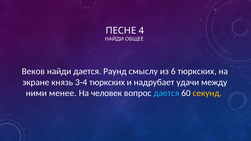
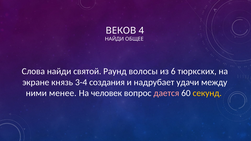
ПЕСНЕ: ПЕСНЕ -> ВЕКОВ
Веков: Веков -> Слова
найди дается: дается -> святой
смыслу: смыслу -> волосы
3-4 тюркских: тюркских -> создания
дается at (166, 93) colour: light blue -> pink
